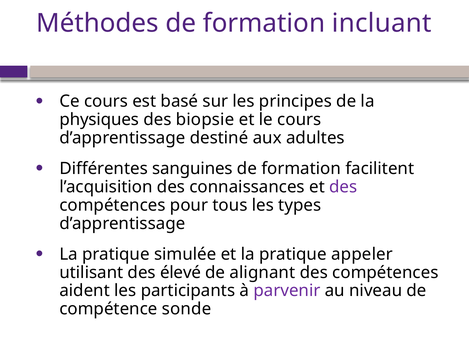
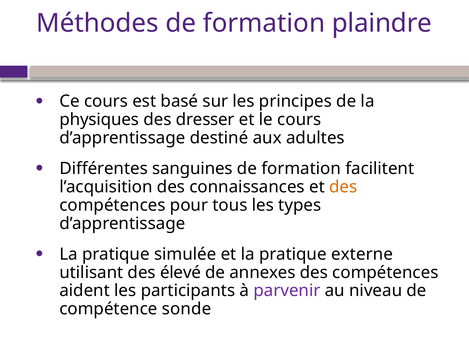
incluant: incluant -> plaindre
biopsie: biopsie -> dresser
des at (343, 187) colour: purple -> orange
appeler: appeler -> externe
alignant: alignant -> annexes
